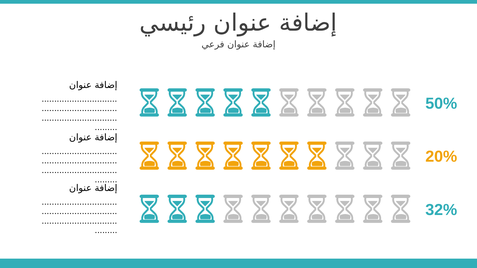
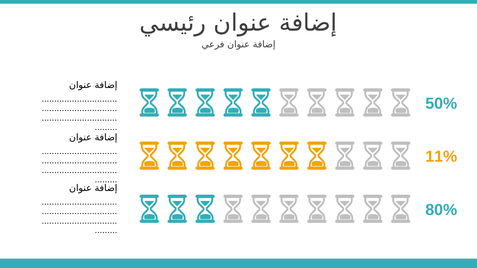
20%: 20% -> 11%
32%: 32% -> 80%
